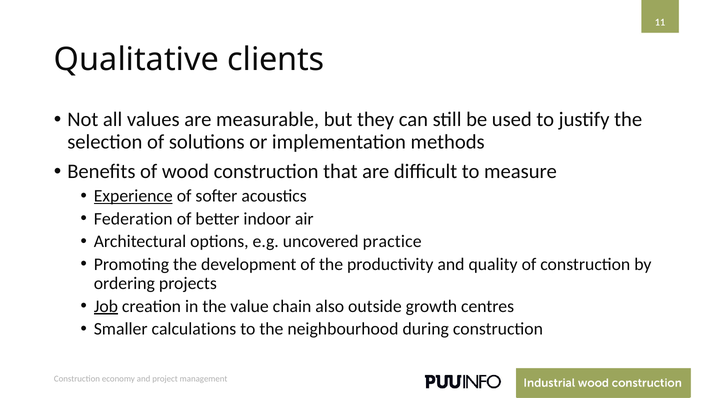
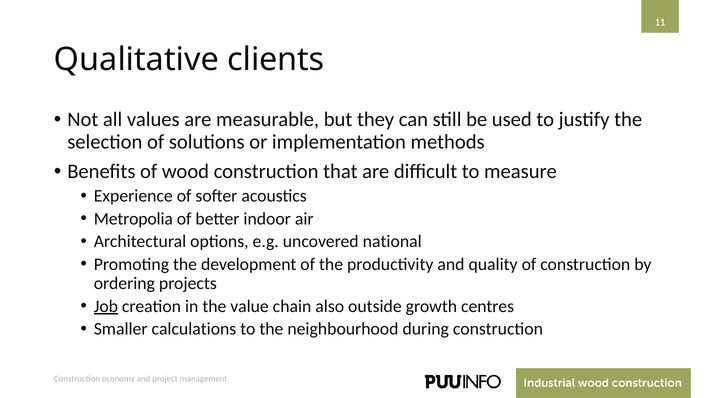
Experience underline: present -> none
Federation: Federation -> Metropolia
practice: practice -> national
